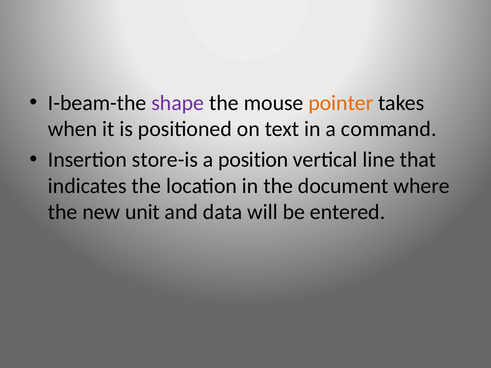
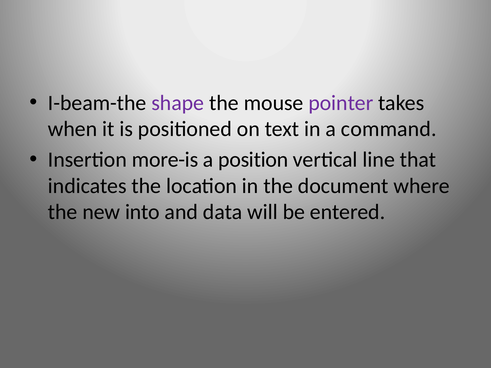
pointer colour: orange -> purple
store-is: store-is -> more-is
unit: unit -> into
